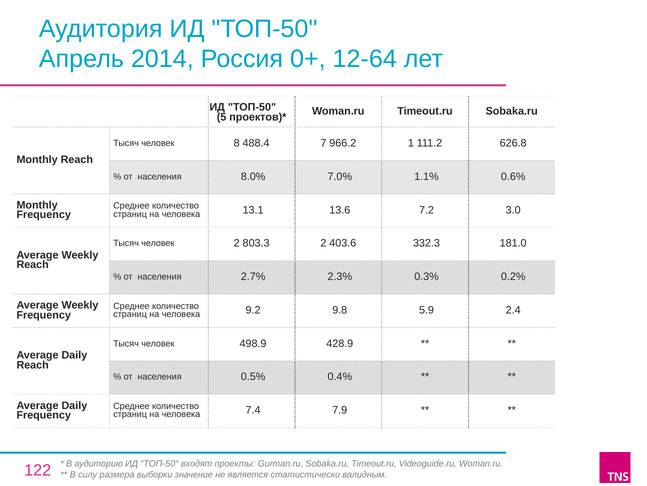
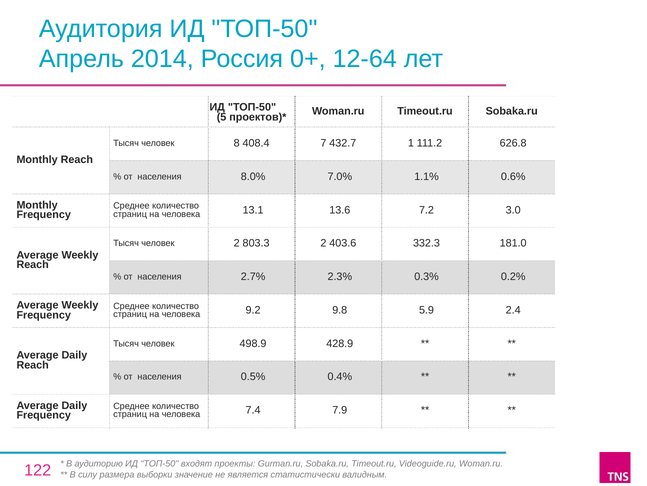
488.4: 488.4 -> 408.4
966.2: 966.2 -> 432.7
